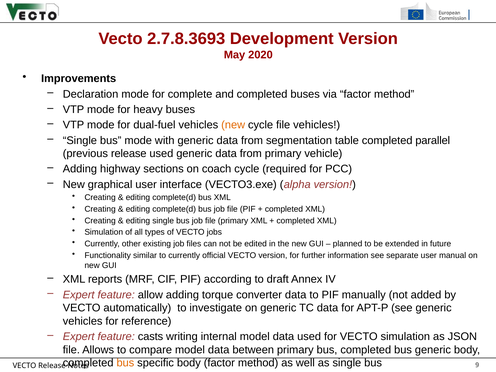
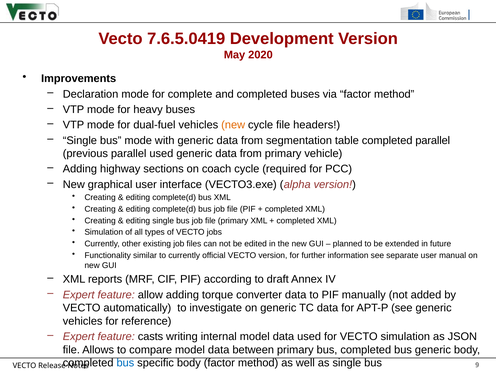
2.7.8.3693: 2.7.8.3693 -> 7.6.5.0419
file vehicles: vehicles -> headers
previous release: release -> parallel
bus at (125, 363) colour: orange -> blue
